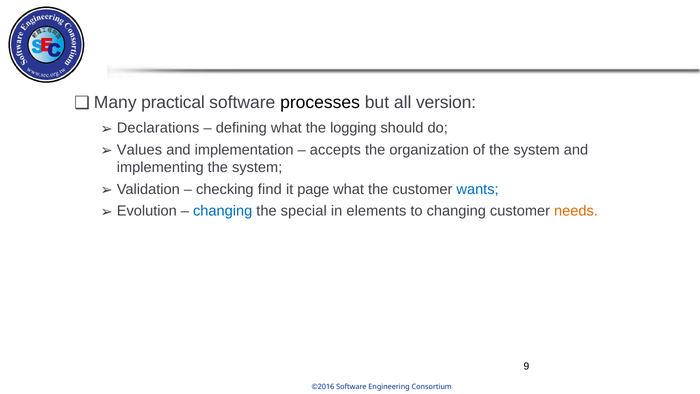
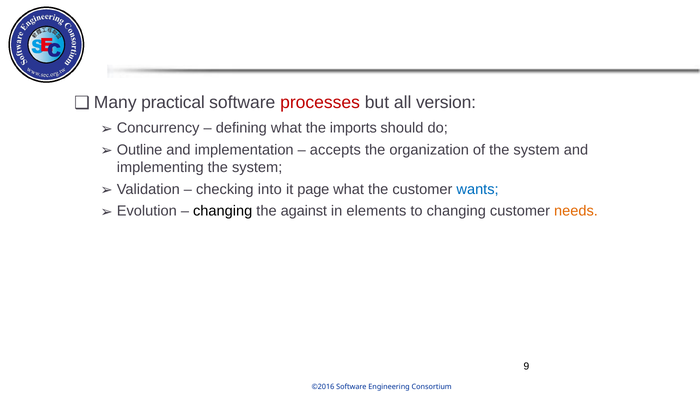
processes colour: black -> red
Declarations: Declarations -> Concurrency
logging: logging -> imports
Values: Values -> Outline
find: find -> into
changing at (223, 211) colour: blue -> black
special: special -> against
